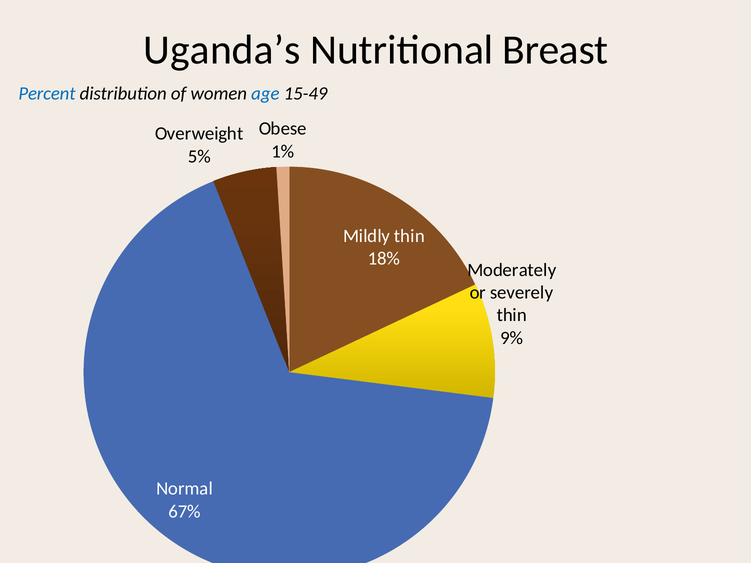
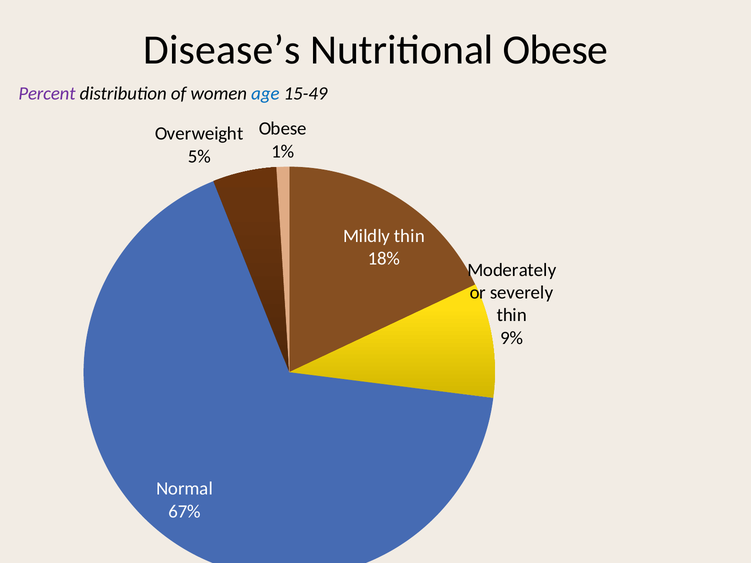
Uganda’s: Uganda’s -> Disease’s
Nutritional Breast: Breast -> Obese
Percent colour: blue -> purple
